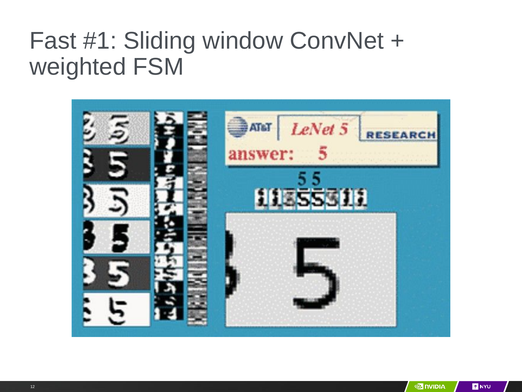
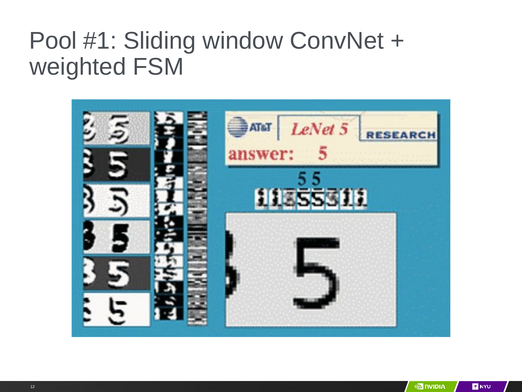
Fast: Fast -> Pool
